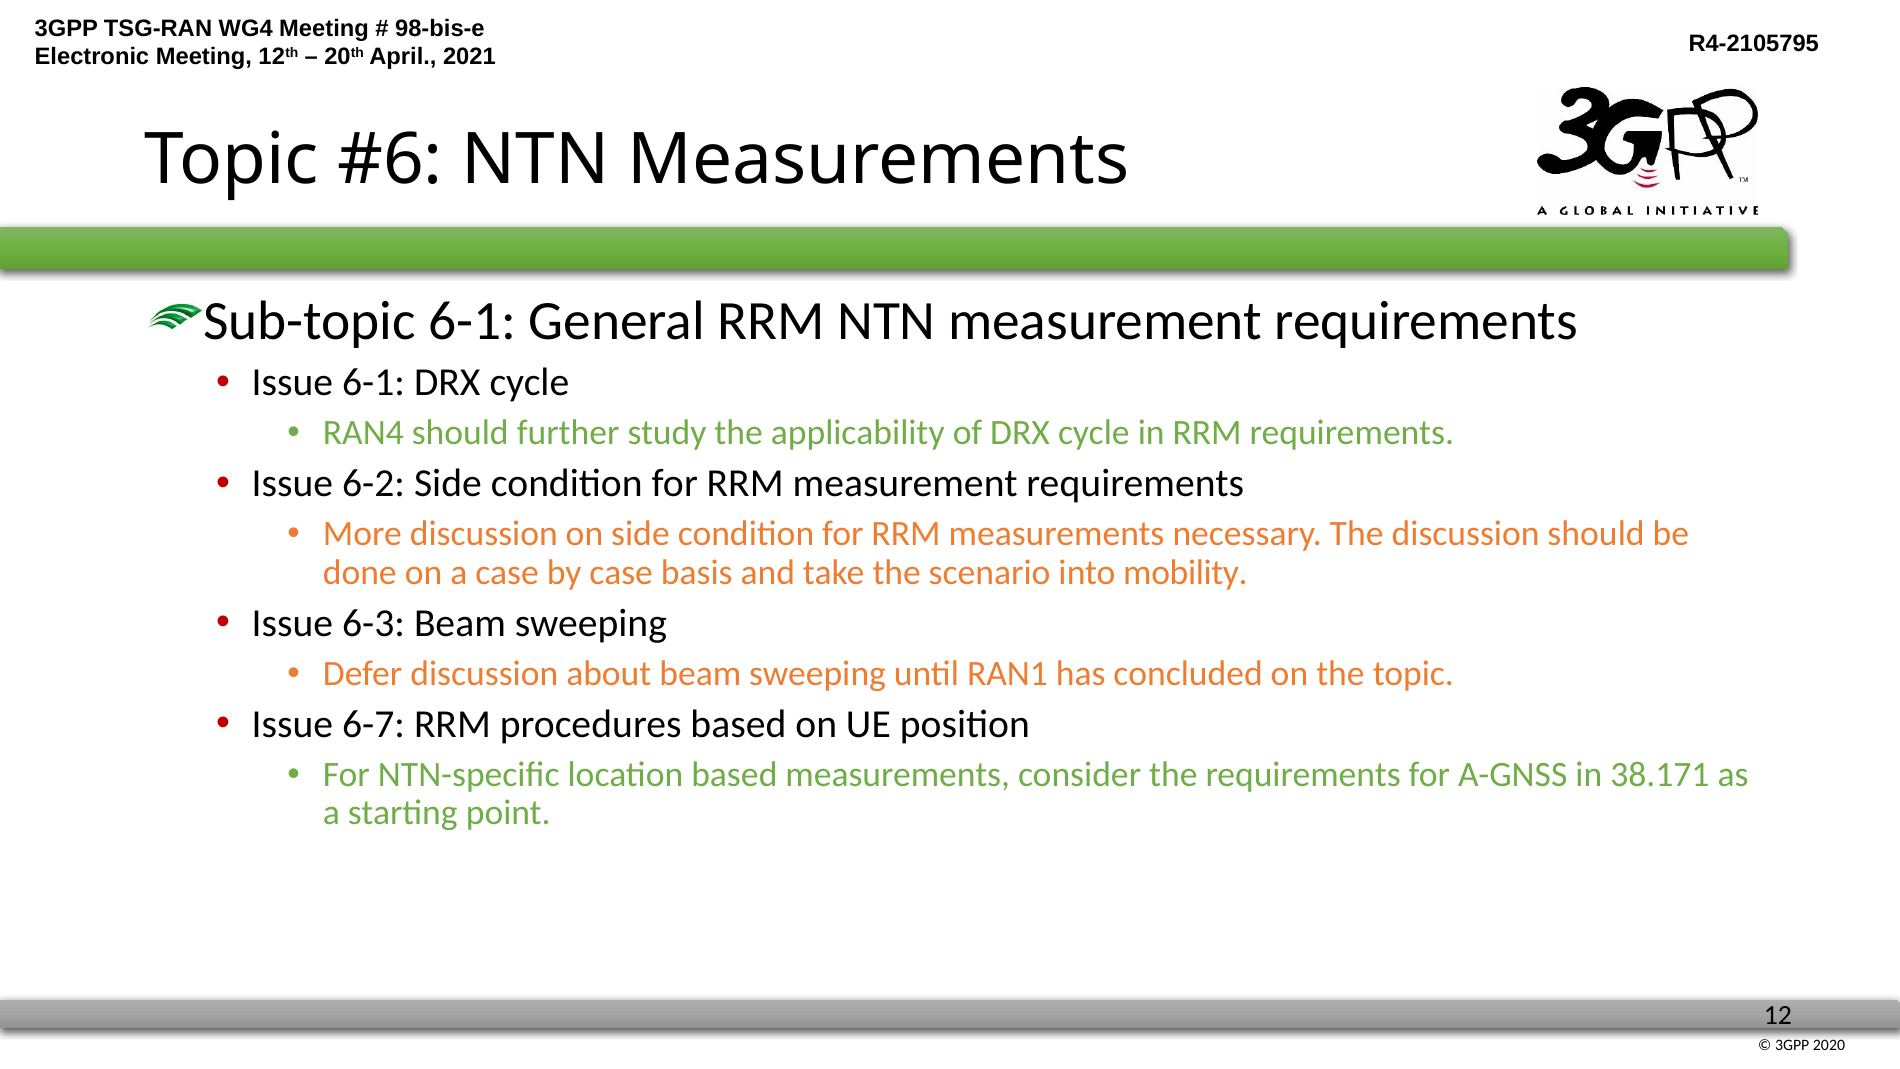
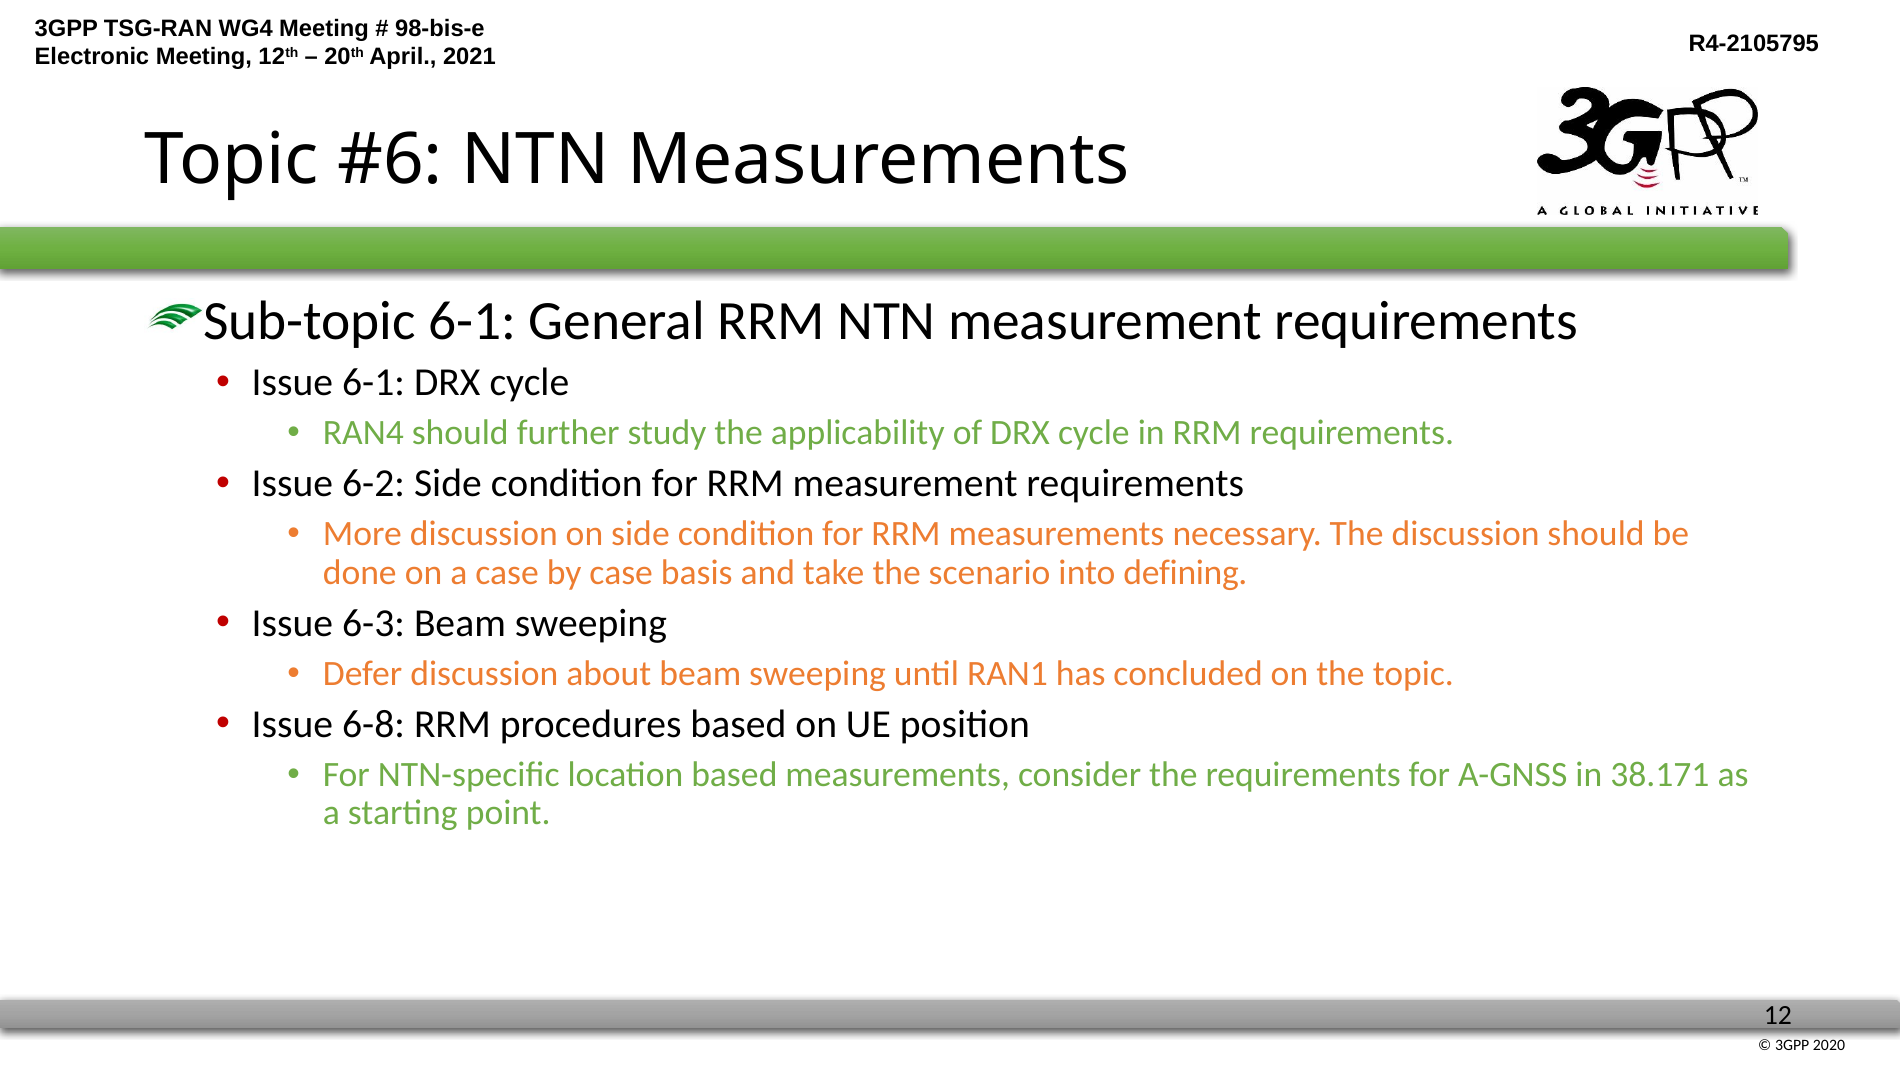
mobility: mobility -> defining
6-7: 6-7 -> 6-8
